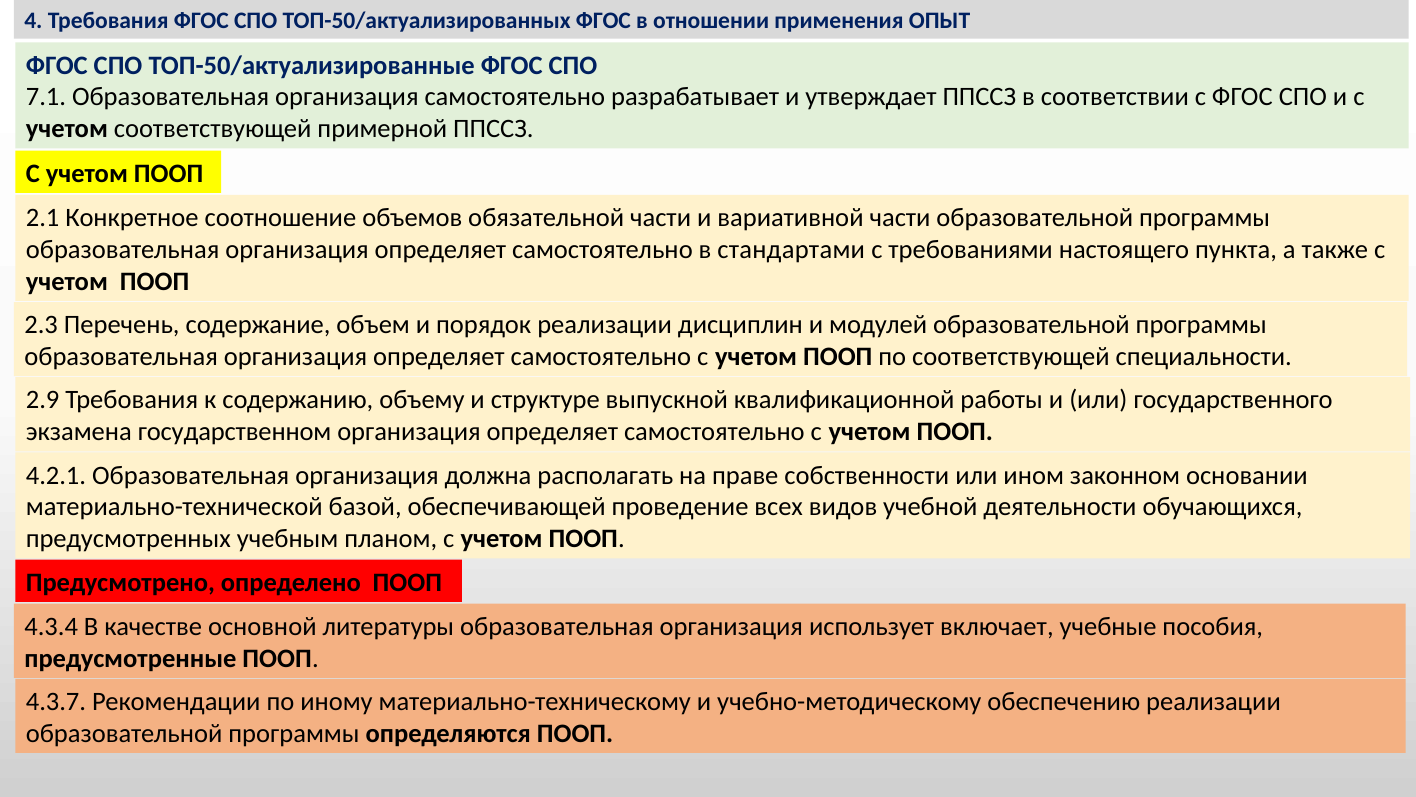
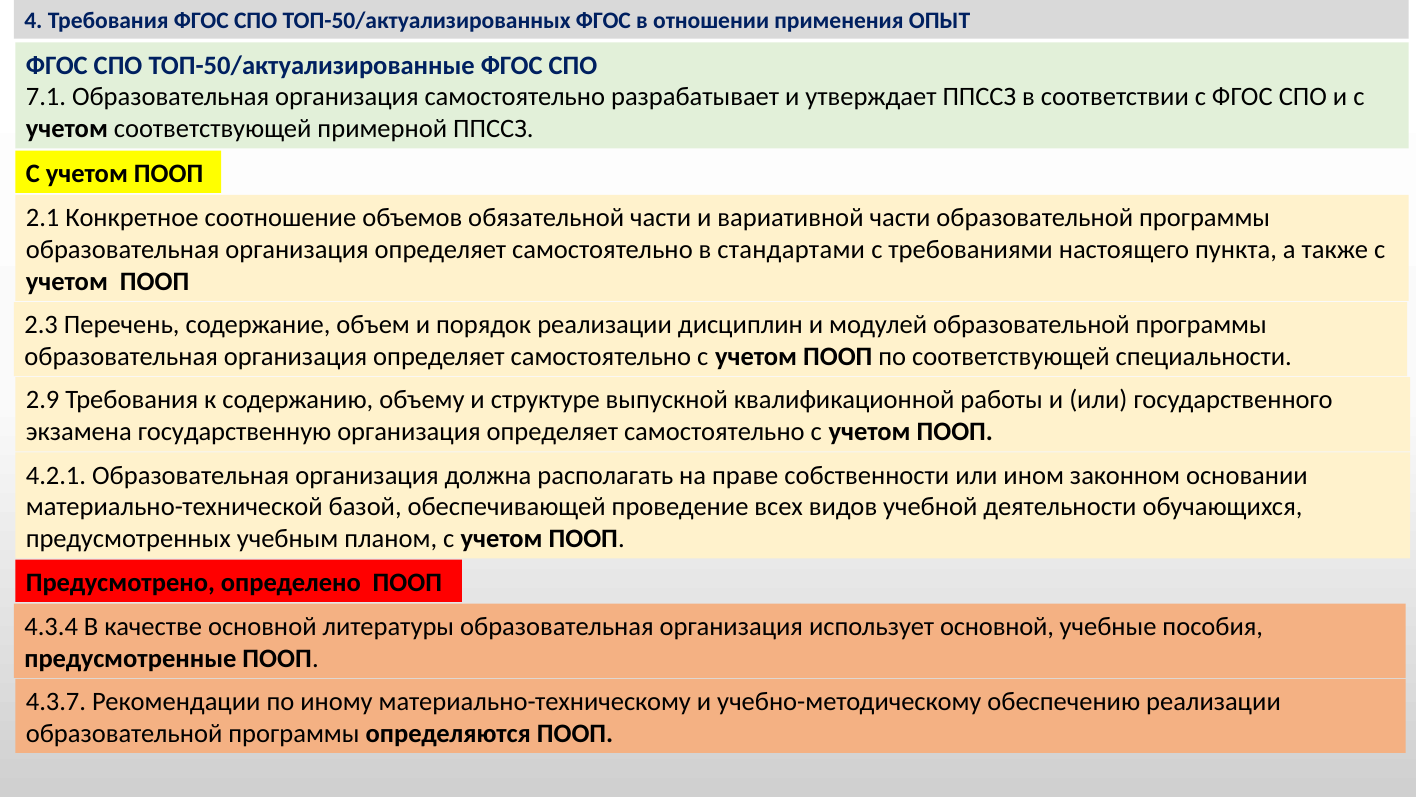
государственном: государственном -> государственную
использует включает: включает -> основной
